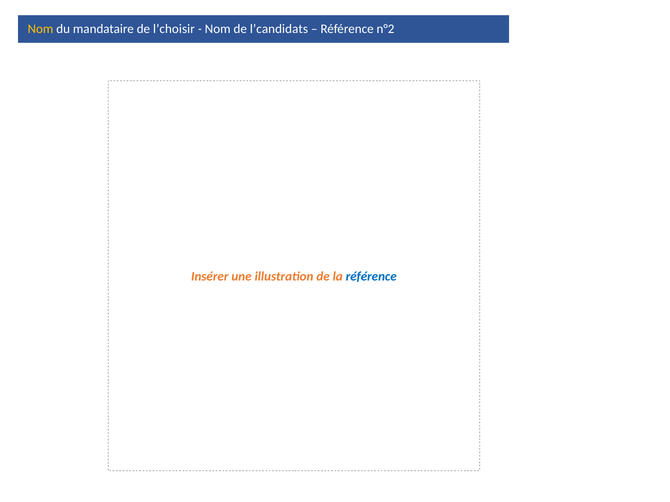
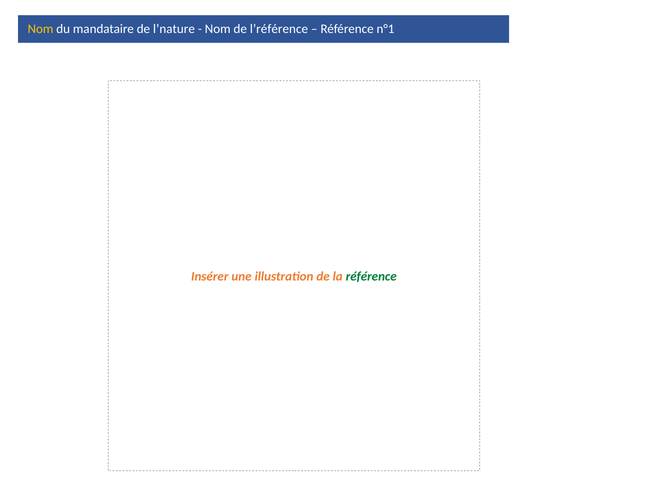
l’choisir: l’choisir -> l’nature
l’candidats: l’candidats -> l’référence
n°2: n°2 -> n°1
référence at (371, 277) colour: blue -> green
